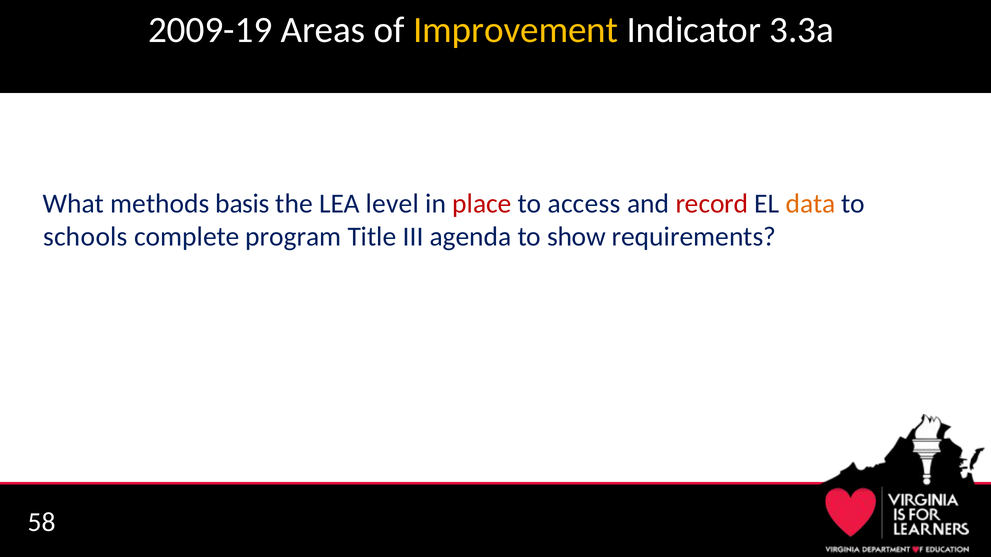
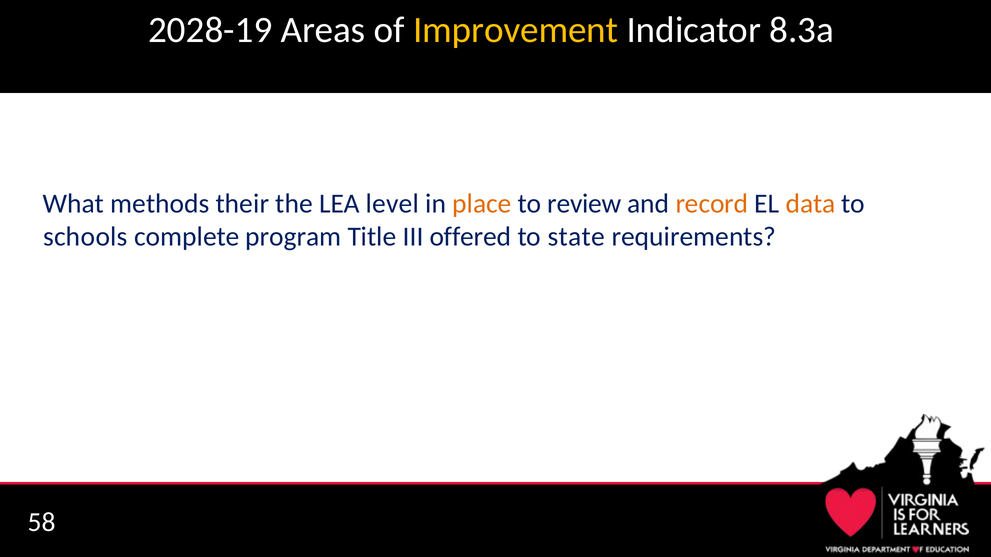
2009-19: 2009-19 -> 2028-19
3.3a: 3.3a -> 8.3a
basis: basis -> their
place colour: red -> orange
access: access -> review
record colour: red -> orange
agenda: agenda -> offered
show: show -> state
